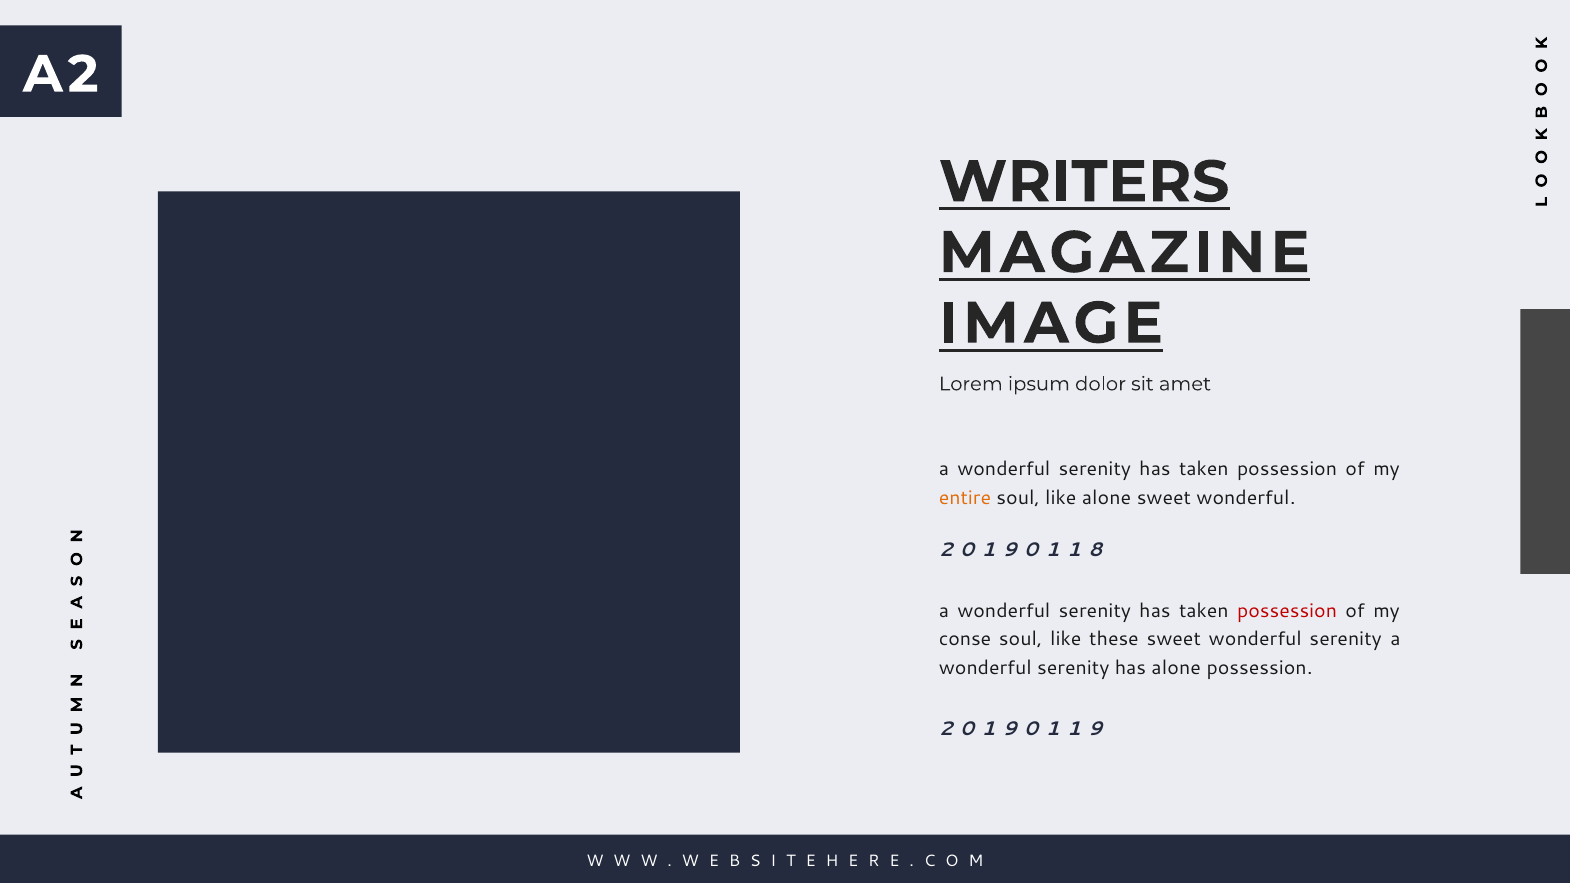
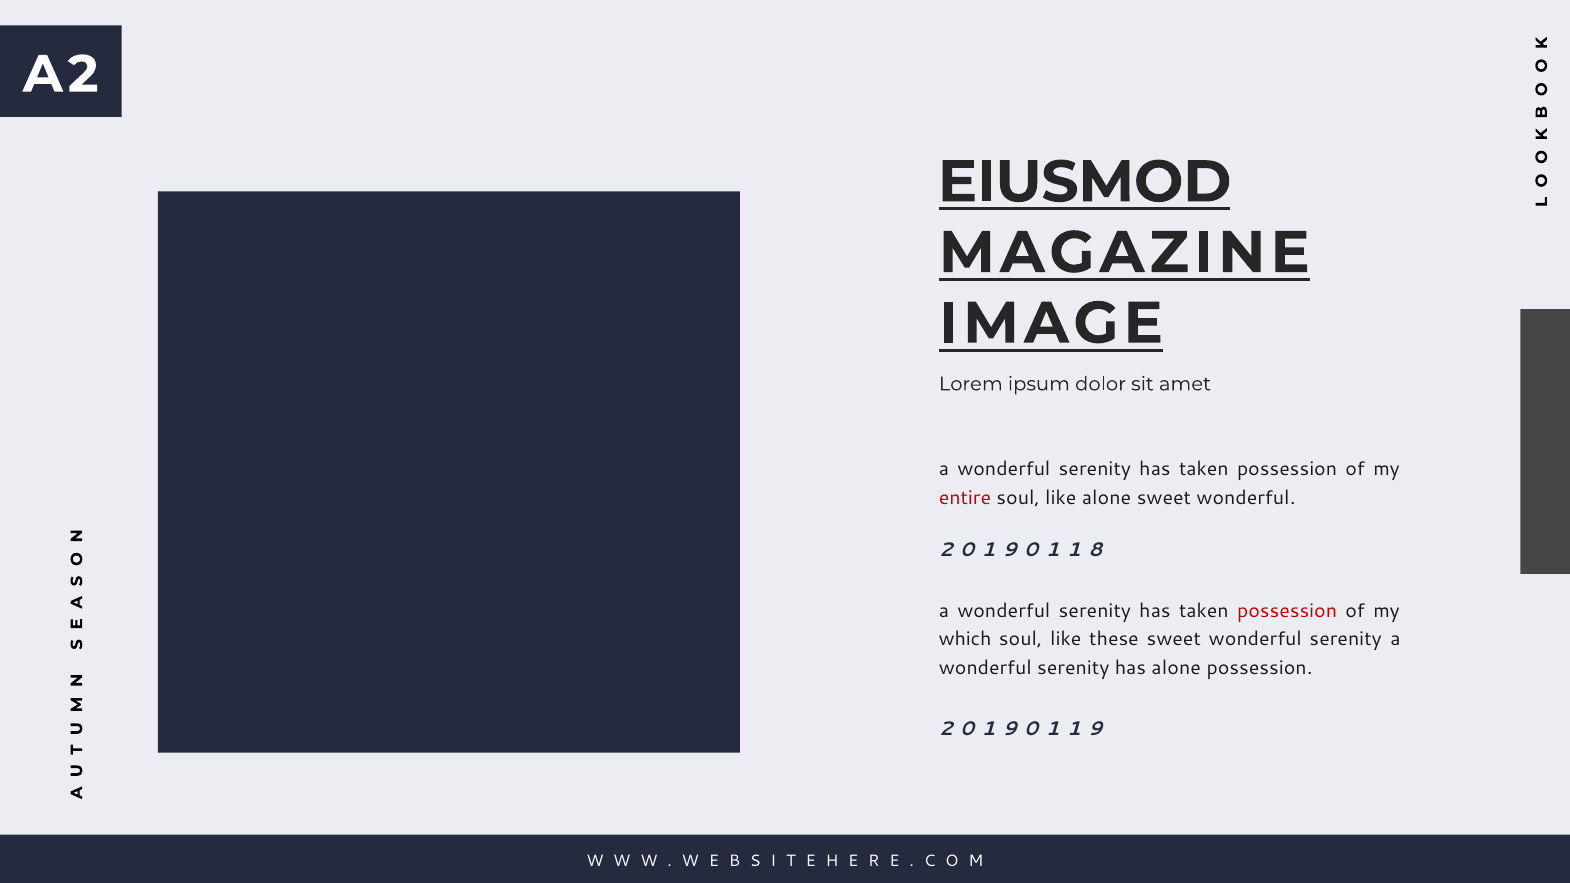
WRITERS: WRITERS -> EIUSMOD
entire colour: orange -> red
conse: conse -> which
